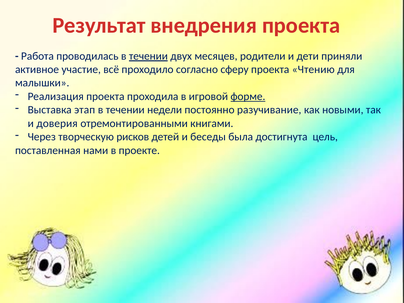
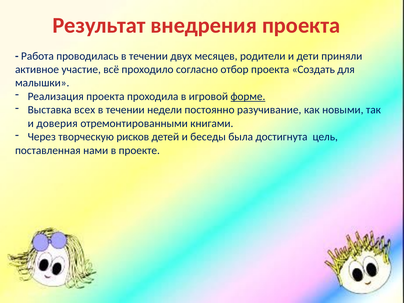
течении at (148, 56) underline: present -> none
сферу: сферу -> отбор
Чтению: Чтению -> Создать
этап: этап -> всех
